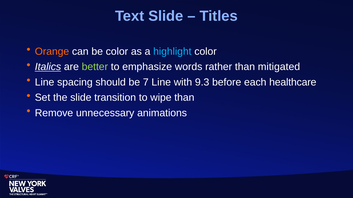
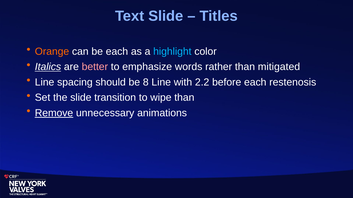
be color: color -> each
better colour: light green -> pink
7: 7 -> 8
9.3: 9.3 -> 2.2
healthcare: healthcare -> restenosis
Remove underline: none -> present
